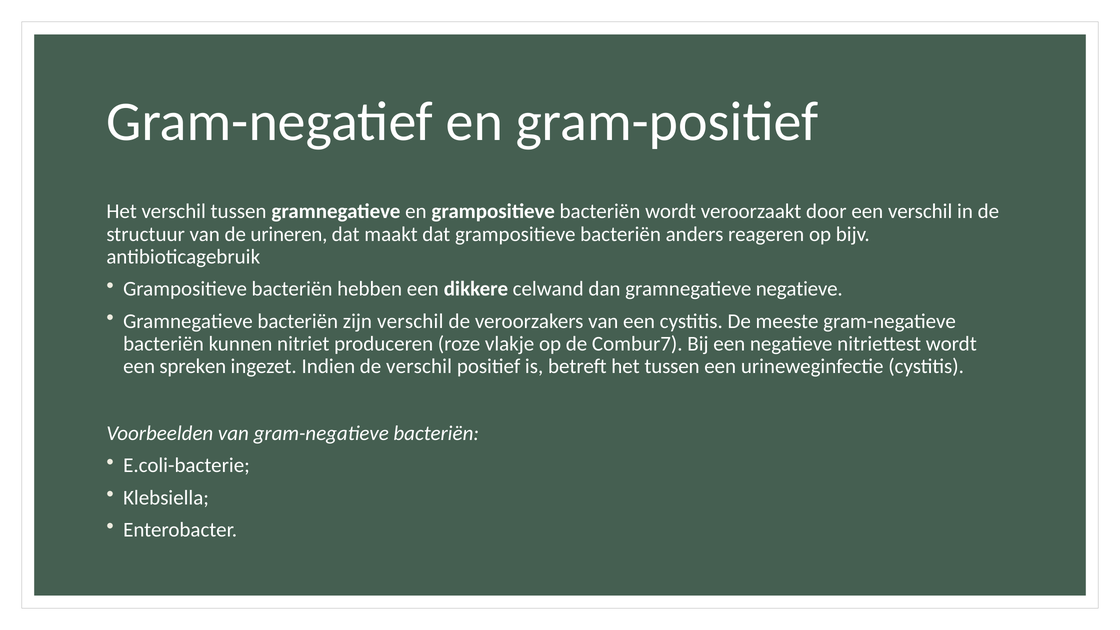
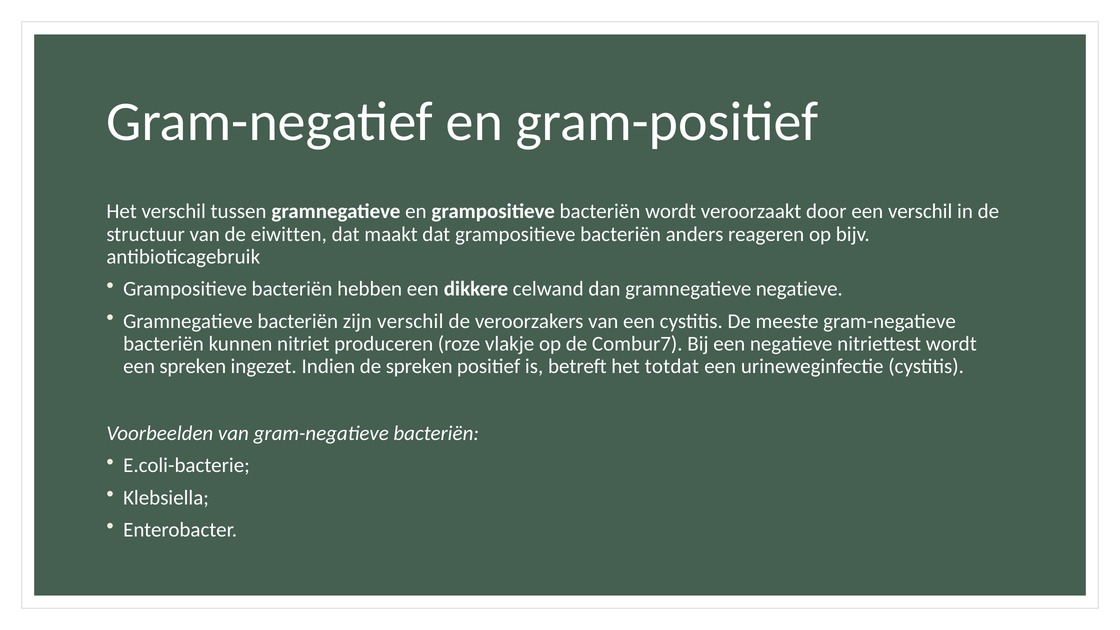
urineren: urineren -> eiwitten
de verschil: verschil -> spreken
het tussen: tussen -> totdat
